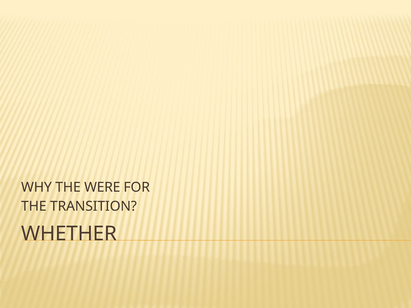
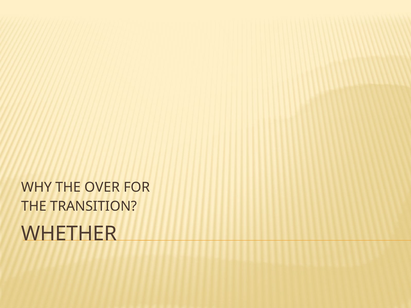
WERE: WERE -> OVER
